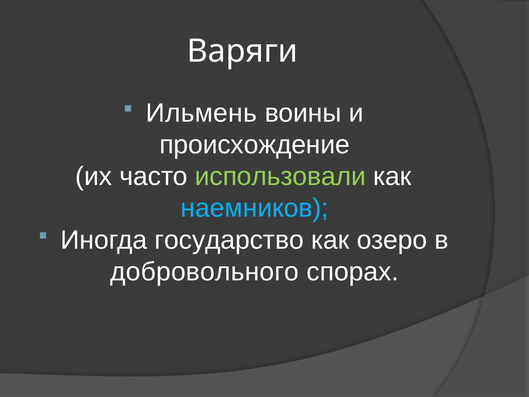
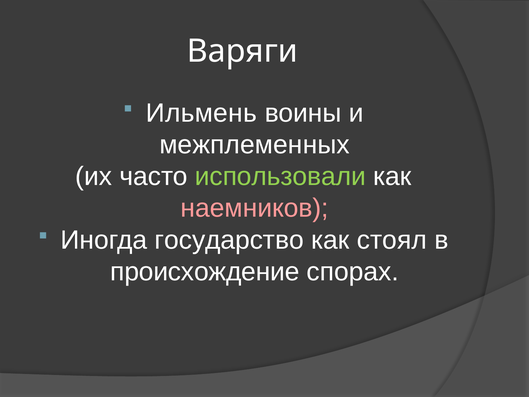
происхождение: происхождение -> межплеменных
наемников colour: light blue -> pink
озеро: озеро -> стоял
добровольного: добровольного -> происхождение
